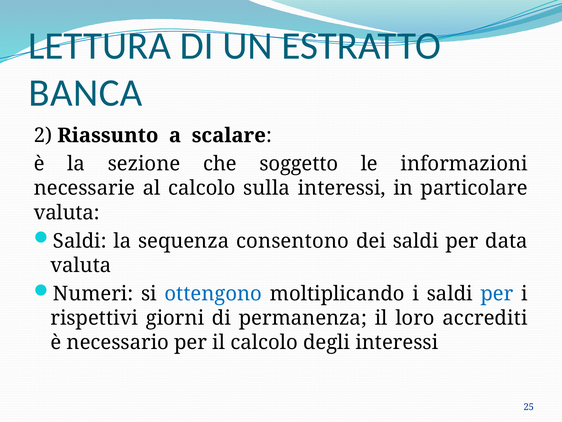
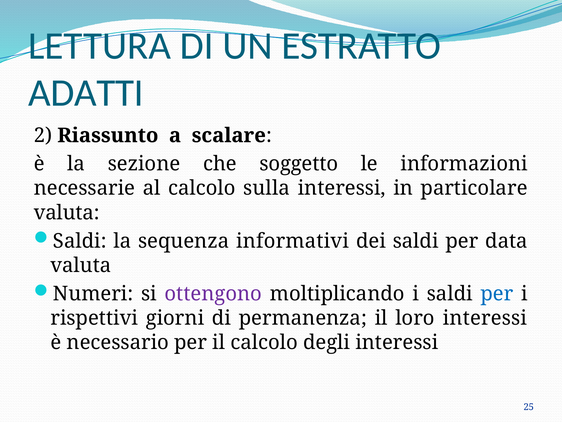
BANCA: BANCA -> ADATTI
consentono: consentono -> informativi
ottengono colour: blue -> purple
loro accrediti: accrediti -> interessi
